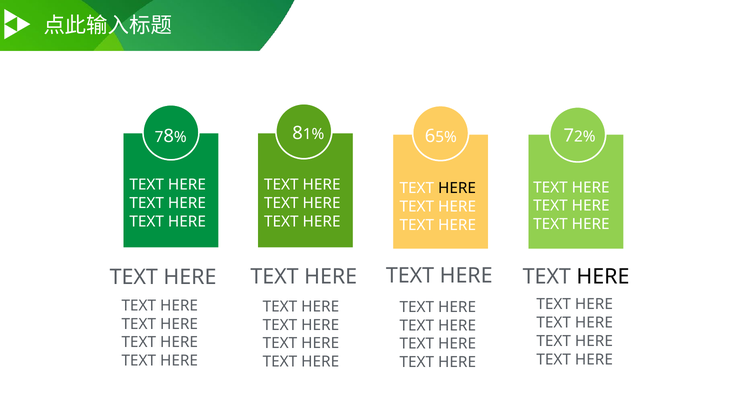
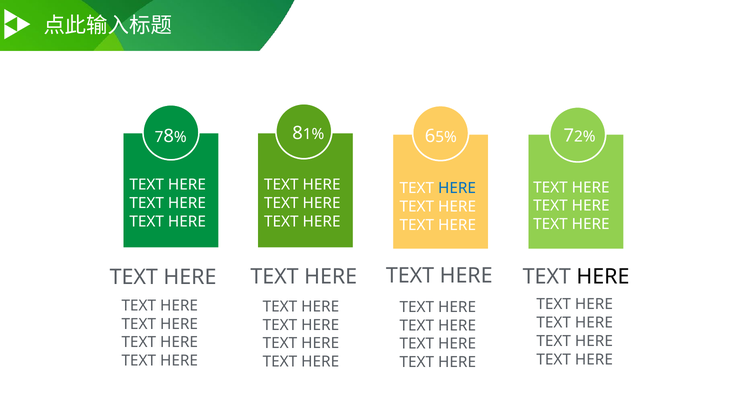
HERE at (457, 188) colour: black -> blue
